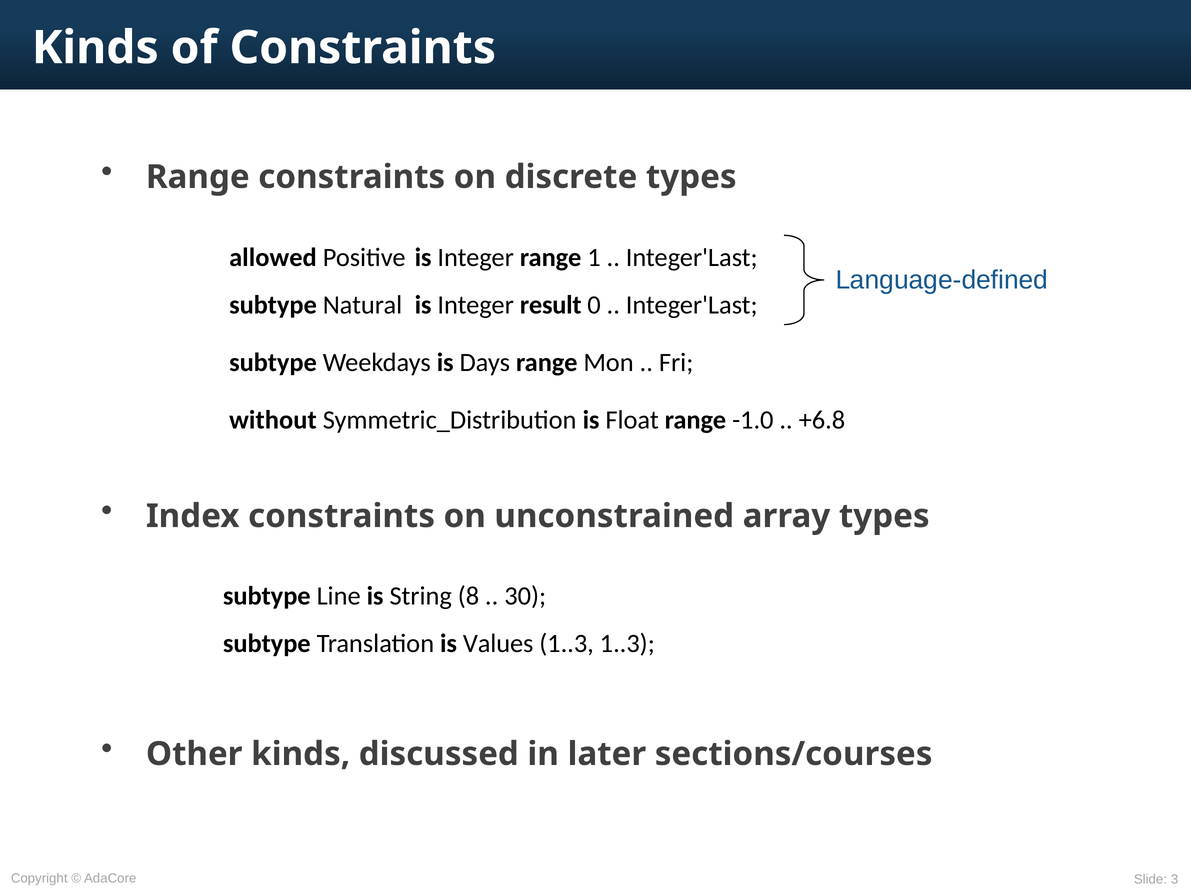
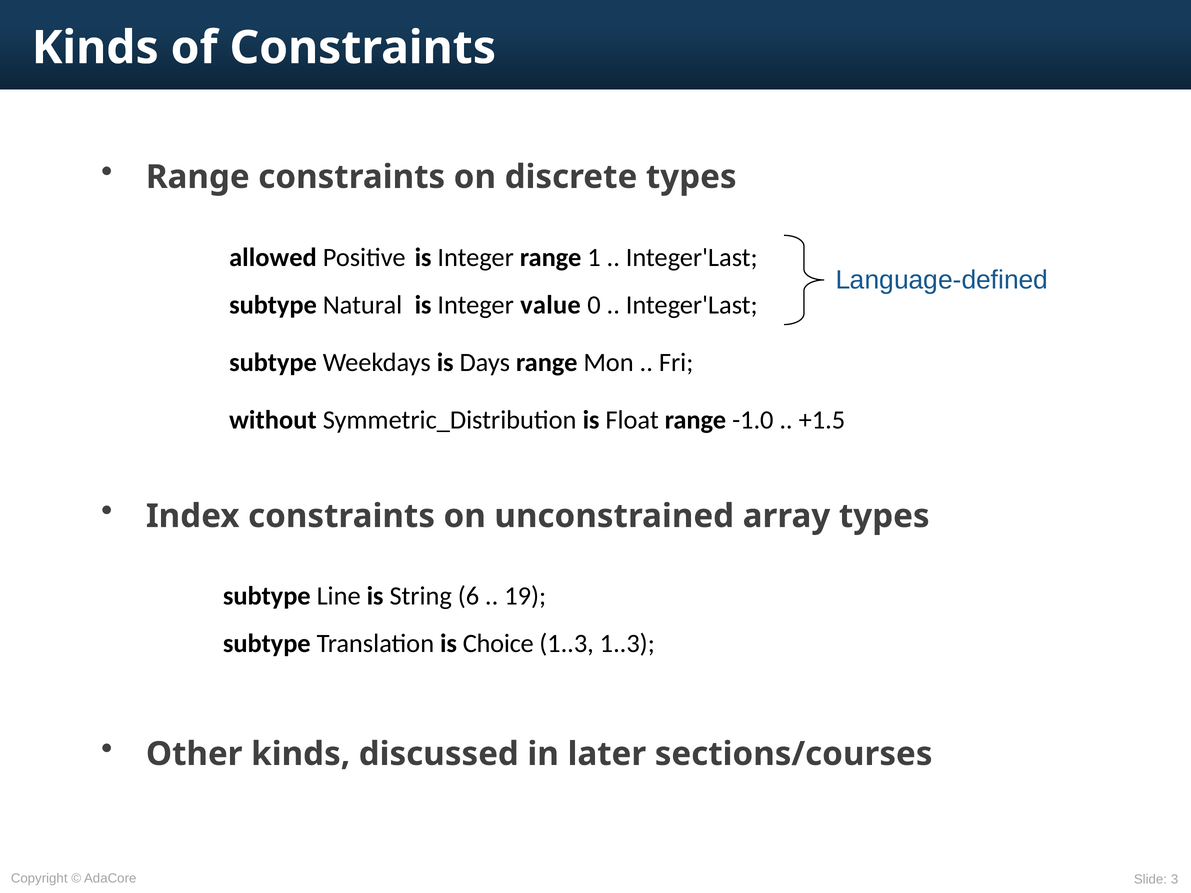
result: result -> value
+6.8: +6.8 -> +1.5
8: 8 -> 6
30: 30 -> 19
Values: Values -> Choice
